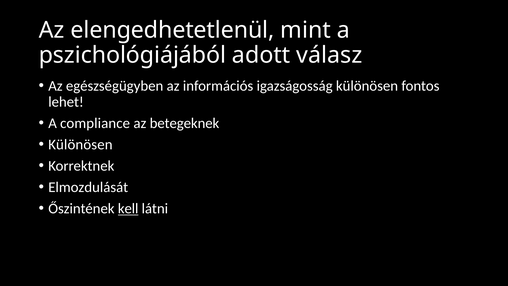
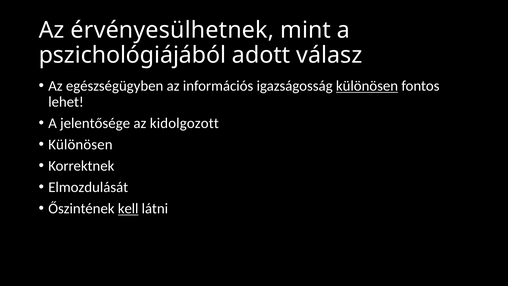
elengedhetetlenül: elengedhetetlenül -> érvényesülhetnek
különösen at (367, 86) underline: none -> present
compliance: compliance -> jelentősége
betegeknek: betegeknek -> kidolgozott
